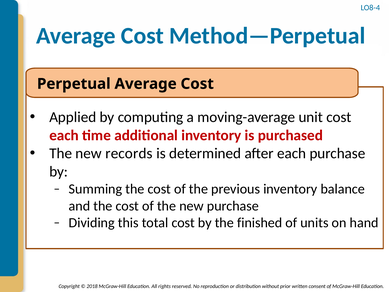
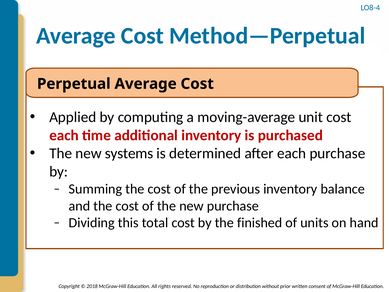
records: records -> systems
